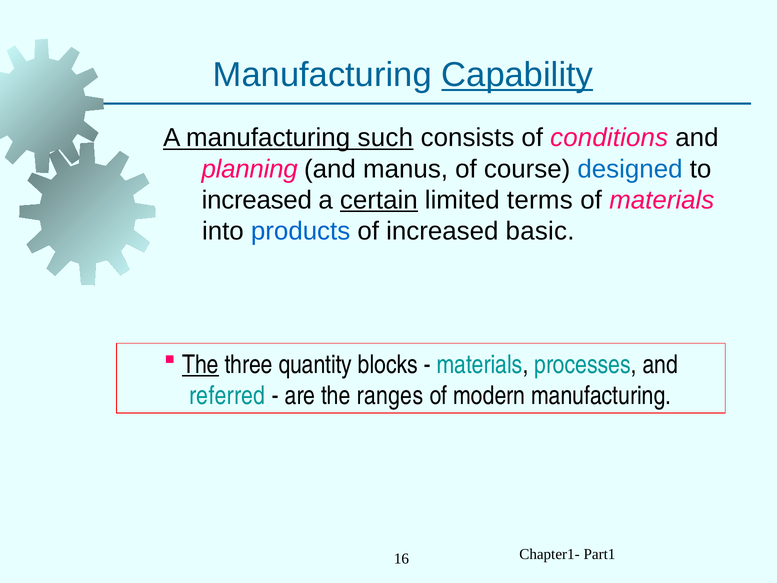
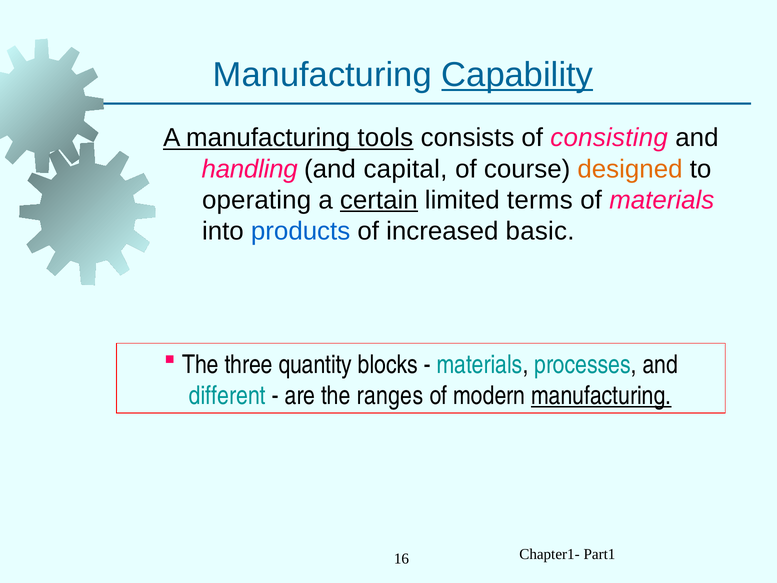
such: such -> tools
conditions: conditions -> consisting
planning: planning -> handling
manus: manus -> capital
designed colour: blue -> orange
increased at (257, 200): increased -> operating
The at (200, 364) underline: present -> none
referred: referred -> different
manufacturing at (601, 395) underline: none -> present
